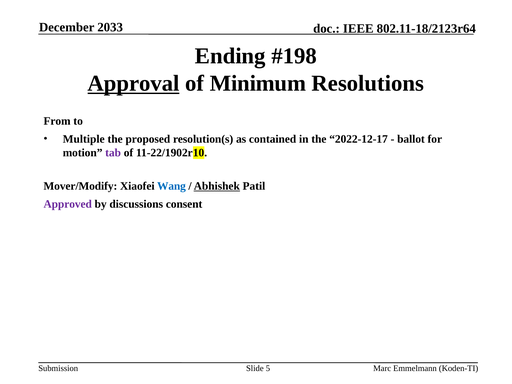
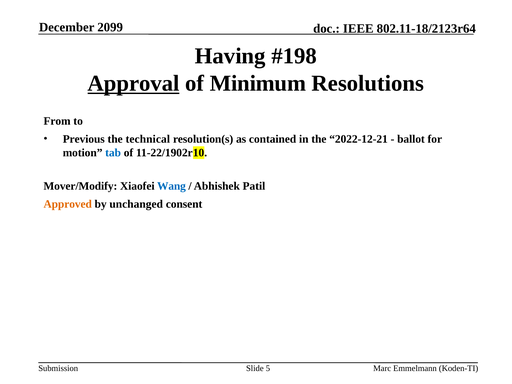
2033: 2033 -> 2099
Ending: Ending -> Having
Multiple: Multiple -> Previous
proposed: proposed -> technical
2022-12-17: 2022-12-17 -> 2022-12-21
tab colour: purple -> blue
Abhishek underline: present -> none
Approved colour: purple -> orange
discussions: discussions -> unchanged
